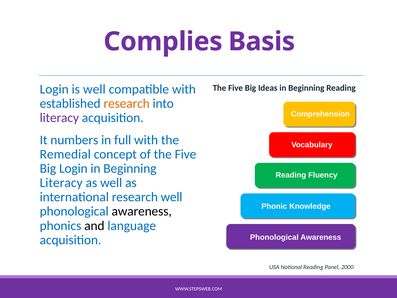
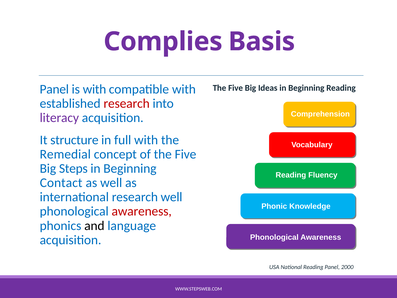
Login at (54, 89): Login -> Panel
is well: well -> with
research at (127, 103) colour: orange -> red
numbers: numbers -> structure
Big Login: Login -> Steps
Literacy at (61, 183): Literacy -> Contact
awareness at (142, 211) colour: black -> red
